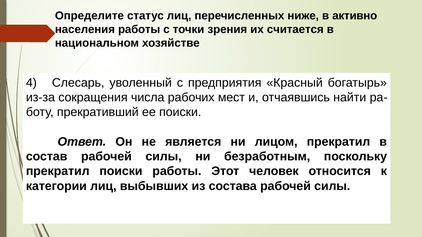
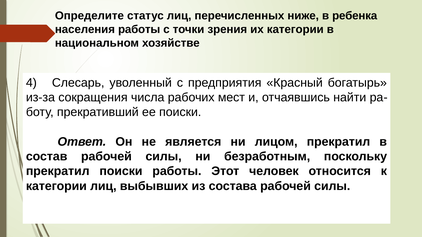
активно: активно -> ребенка
их считается: считается -> категории
